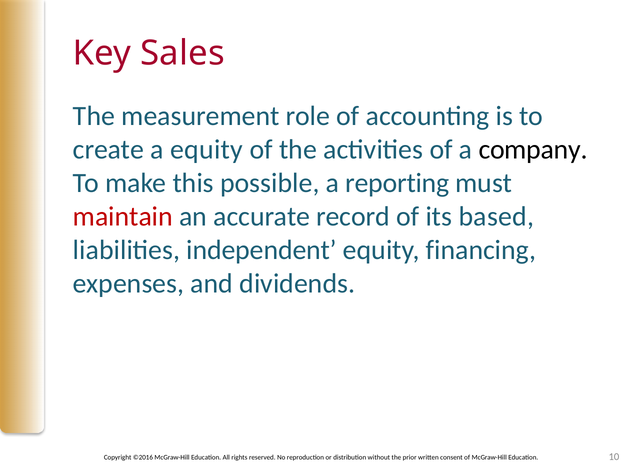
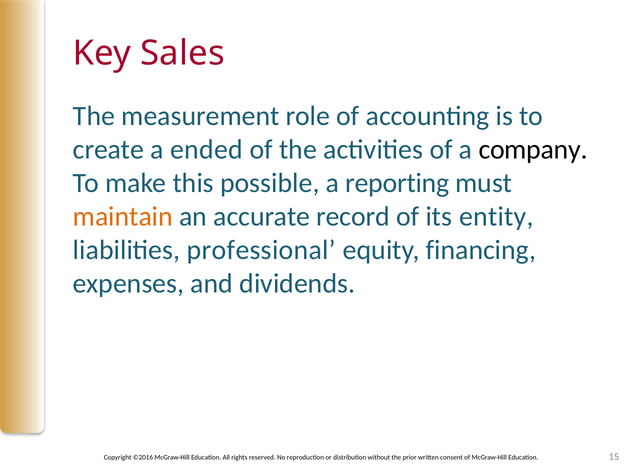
a equity: equity -> ended
maintain colour: red -> orange
based: based -> entity
independent: independent -> professional
10: 10 -> 15
